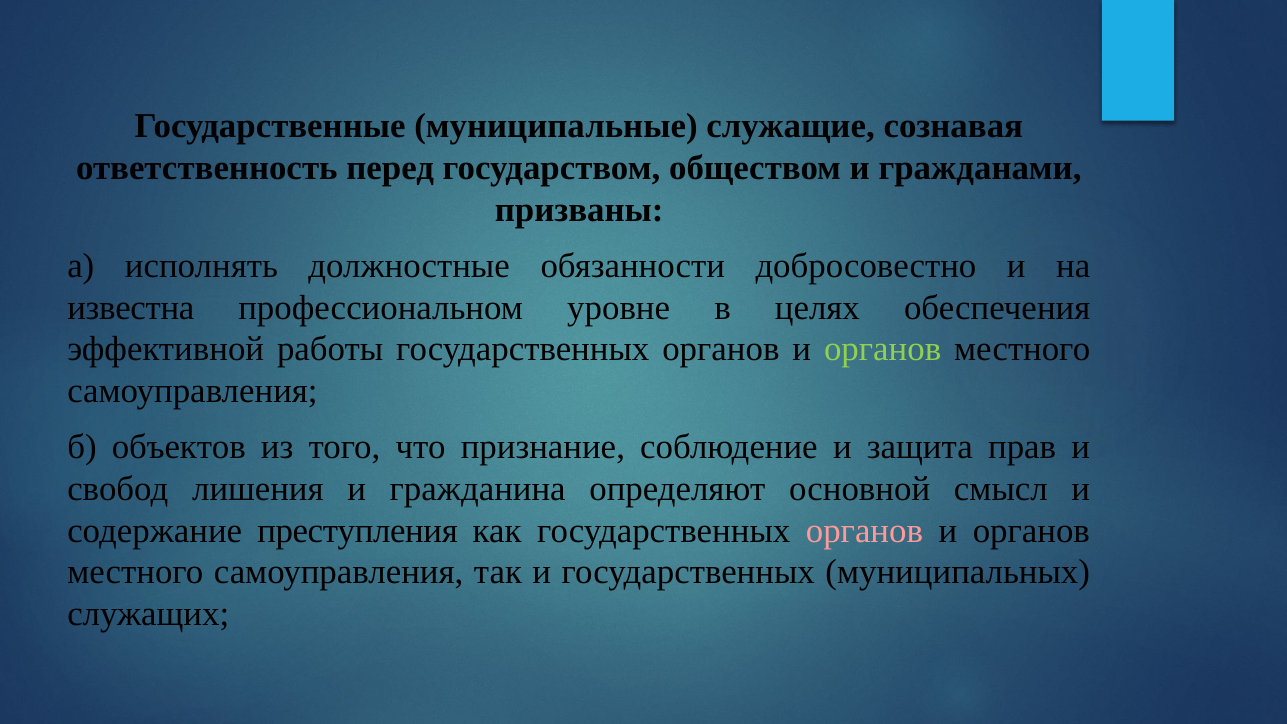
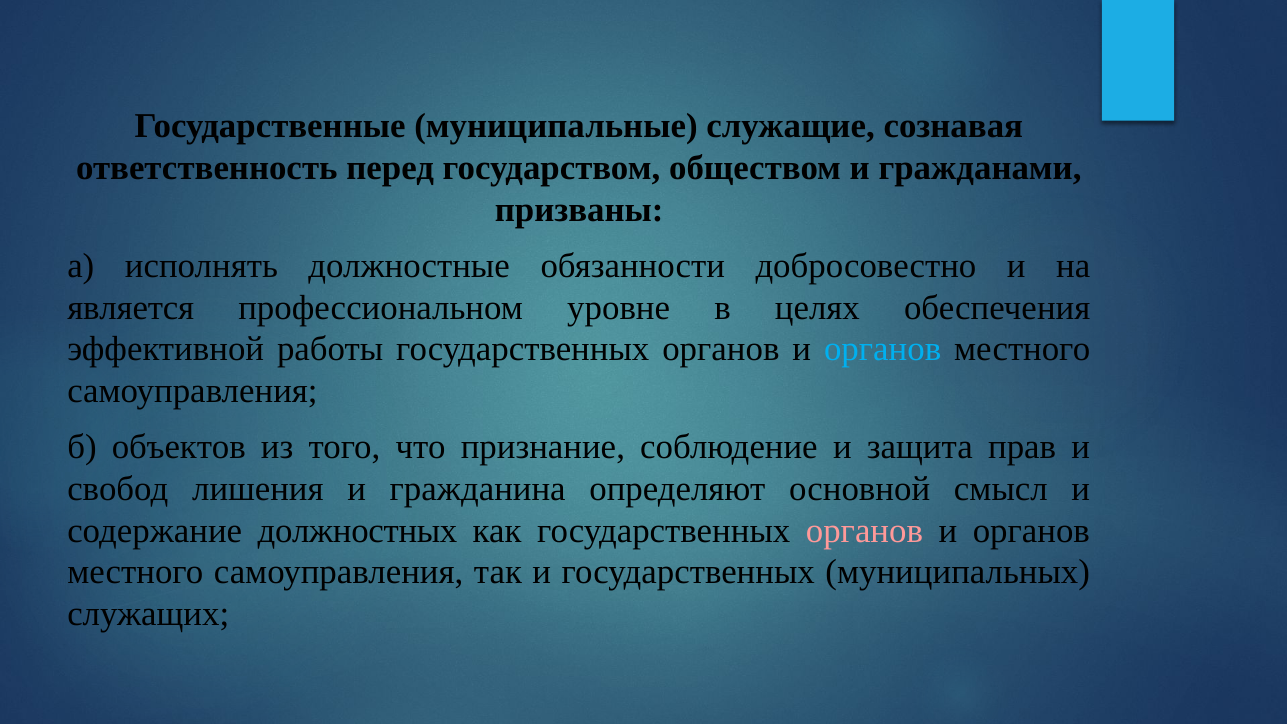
известна: известна -> является
органов at (883, 349) colour: light green -> light blue
преступления: преступления -> должностных
